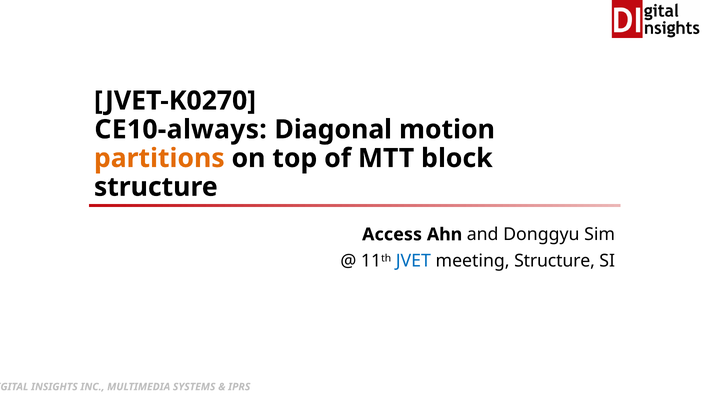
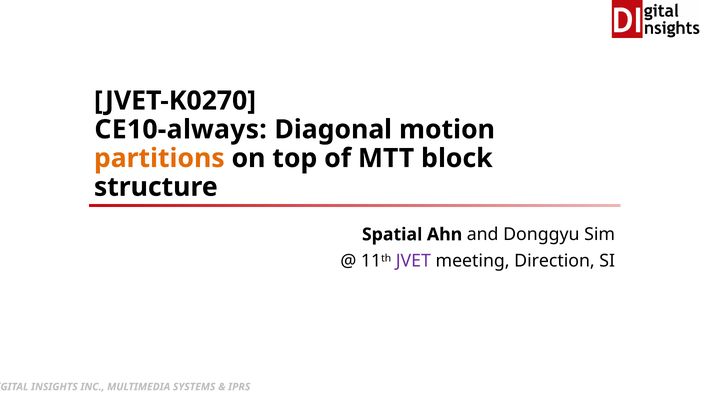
Access: Access -> Spatial
JVET colour: blue -> purple
meeting Structure: Structure -> Direction
